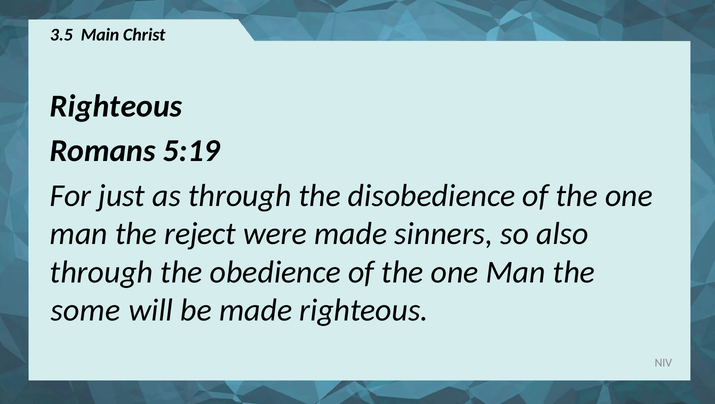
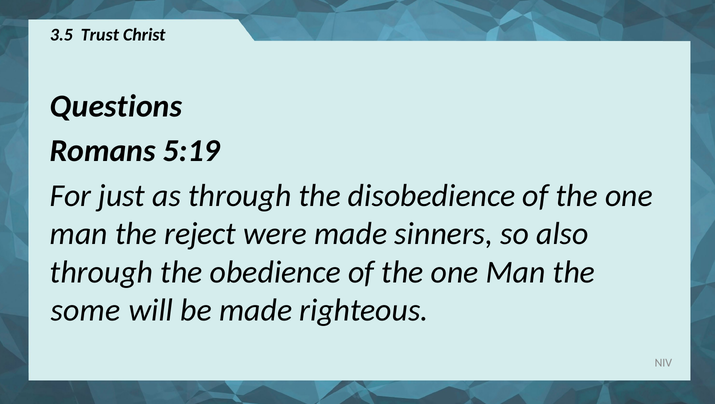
Main: Main -> Trust
Righteous at (116, 106): Righteous -> Questions
